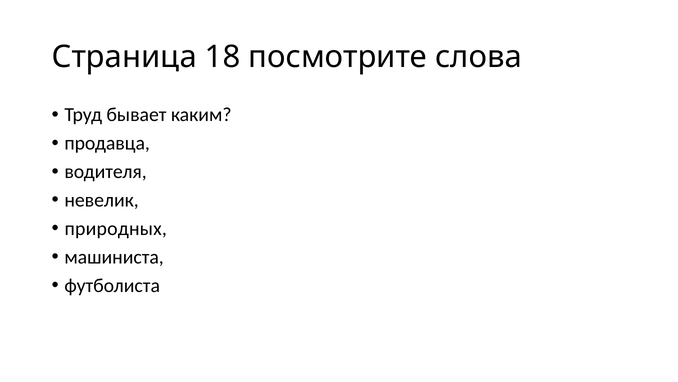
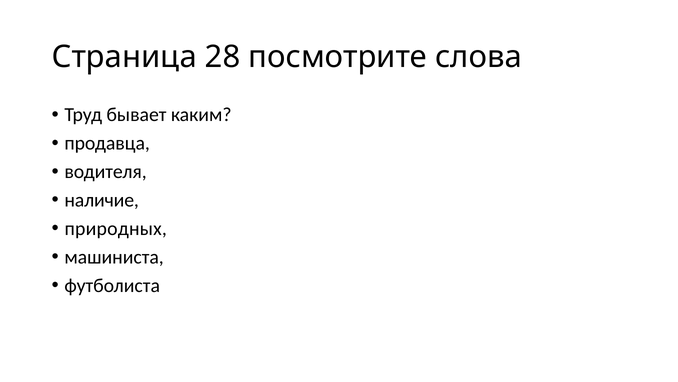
18: 18 -> 28
невелик: невелик -> наличие
